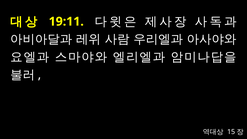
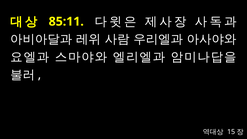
19:11: 19:11 -> 85:11
